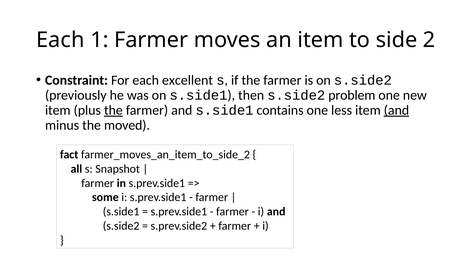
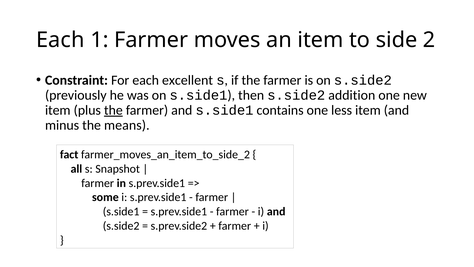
problem: problem -> addition
and at (396, 110) underline: present -> none
moved: moved -> means
